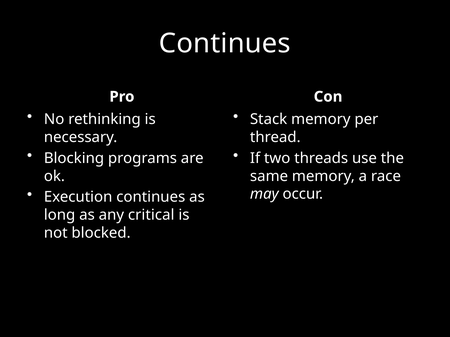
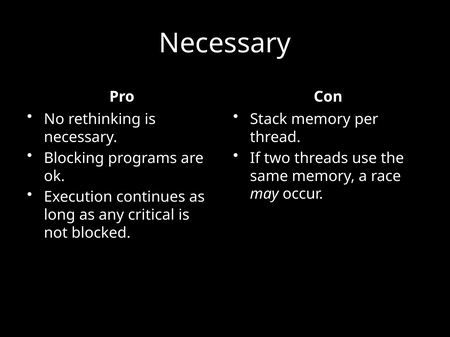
Continues at (225, 44): Continues -> Necessary
